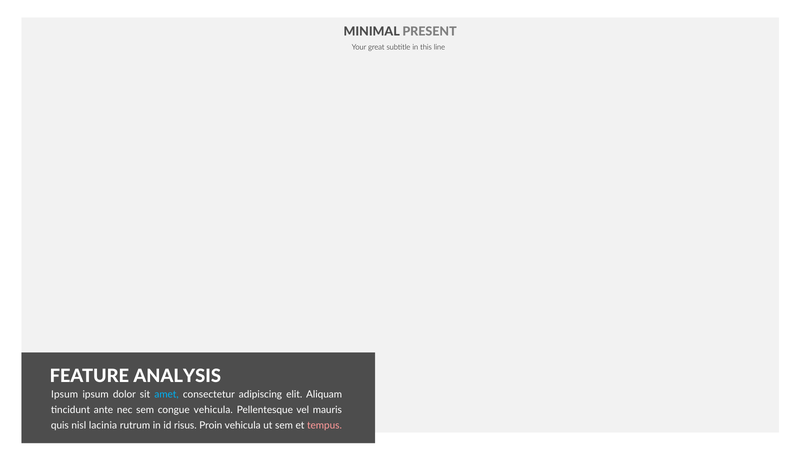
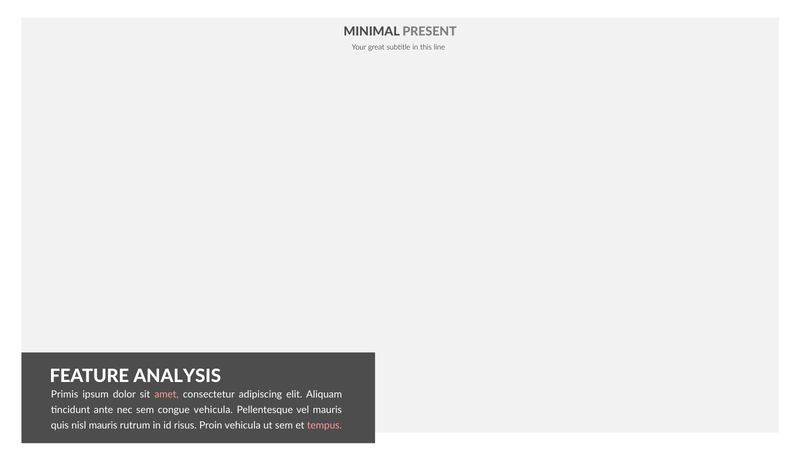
Ipsum at (65, 394): Ipsum -> Primis
amet colour: light blue -> pink
nisl lacinia: lacinia -> mauris
